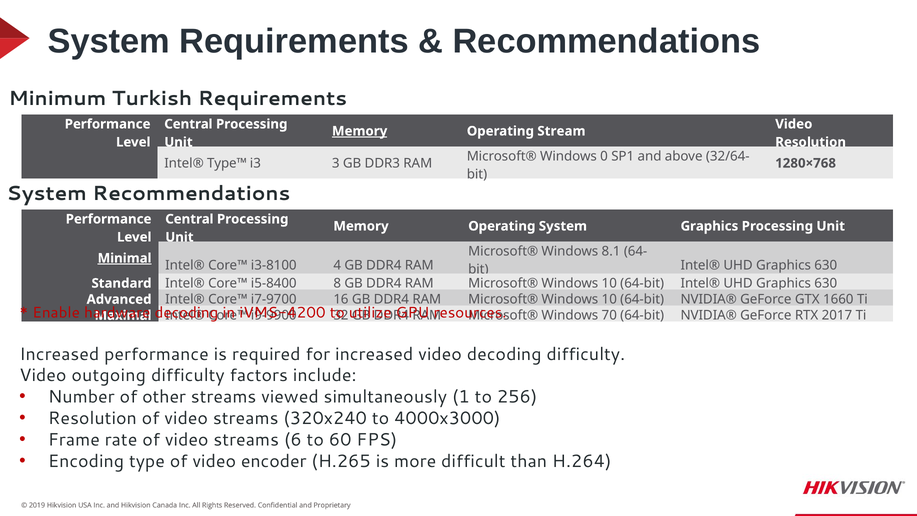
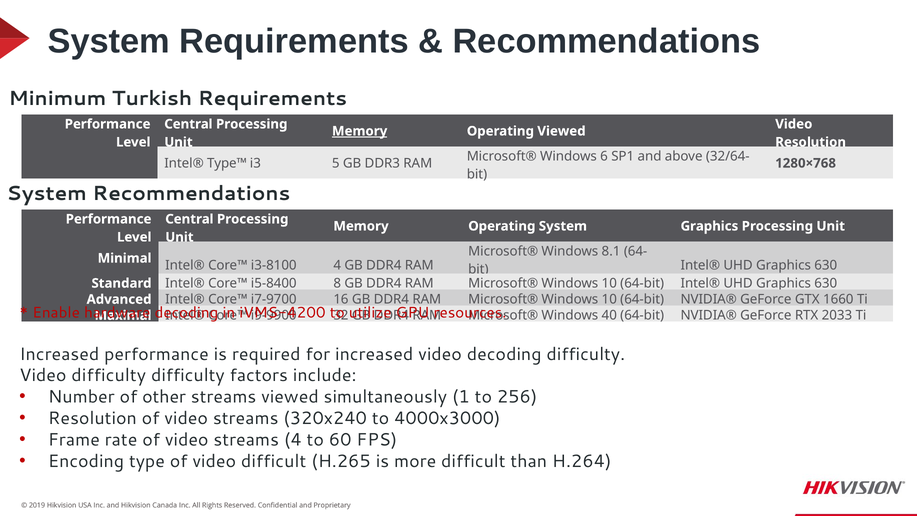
Operating Stream: Stream -> Viewed
0: 0 -> 6
3: 3 -> 5
Minimal underline: present -> none
70: 70 -> 40
2017: 2017 -> 2033
Video outgoing: outgoing -> difficulty
streams 6: 6 -> 4
video encoder: encoder -> difficult
